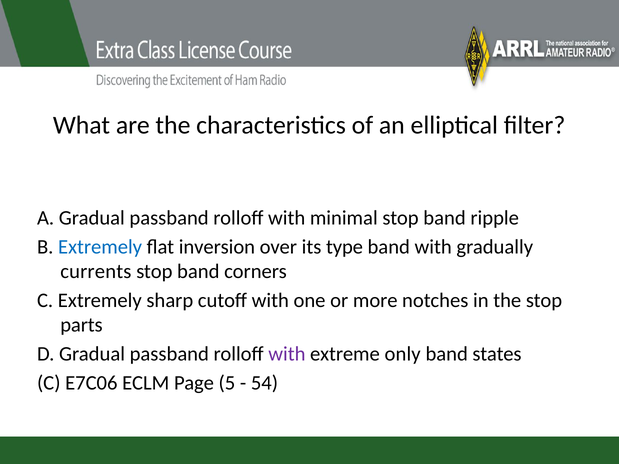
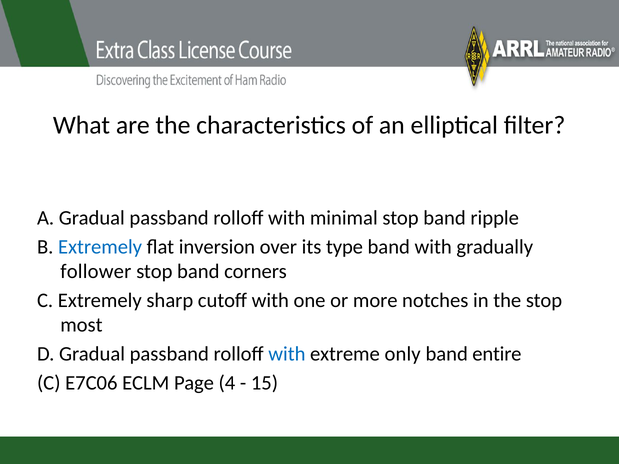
currents: currents -> follower
parts: parts -> most
with at (287, 354) colour: purple -> blue
states: states -> entire
5: 5 -> 4
54: 54 -> 15
